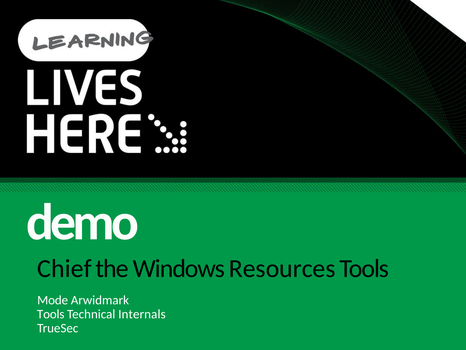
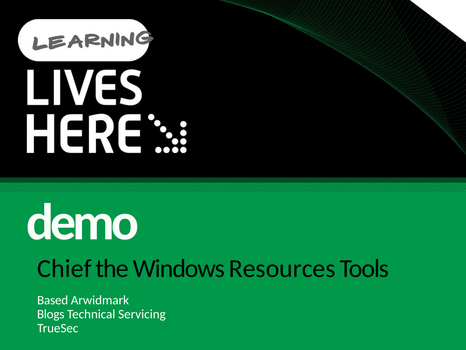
Mode: Mode -> Based
Tools at (51, 314): Tools -> Blogs
Internals: Internals -> Servicing
